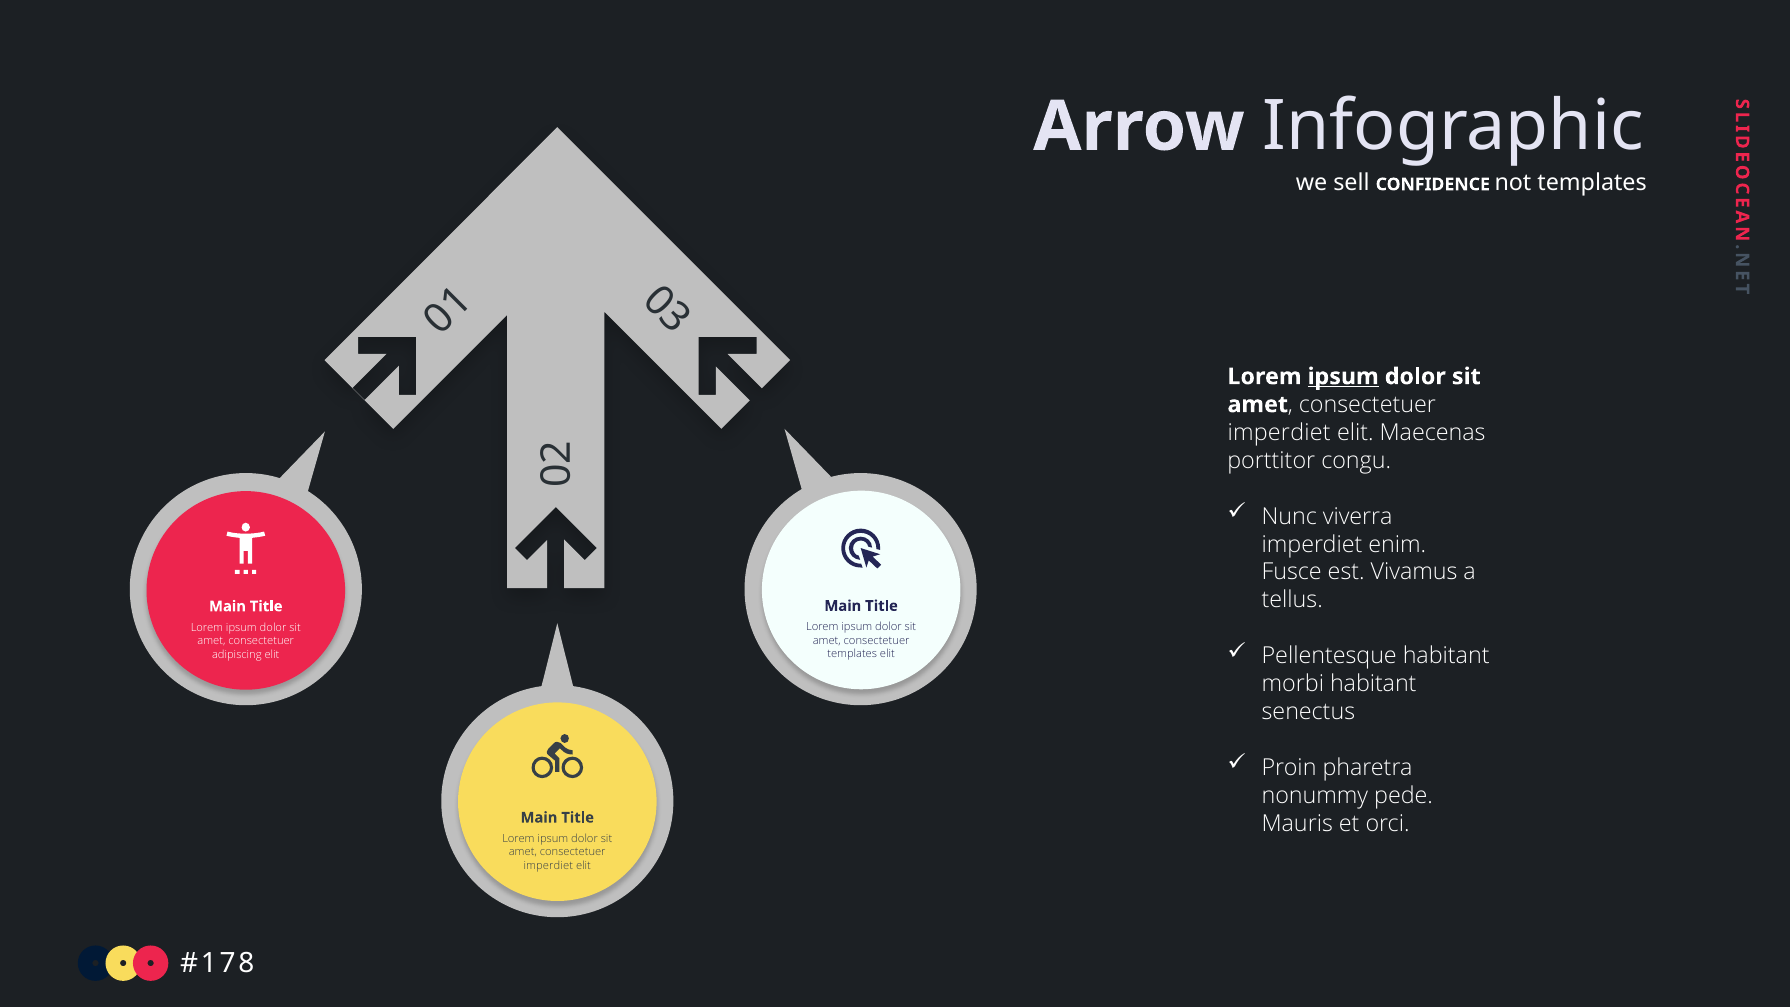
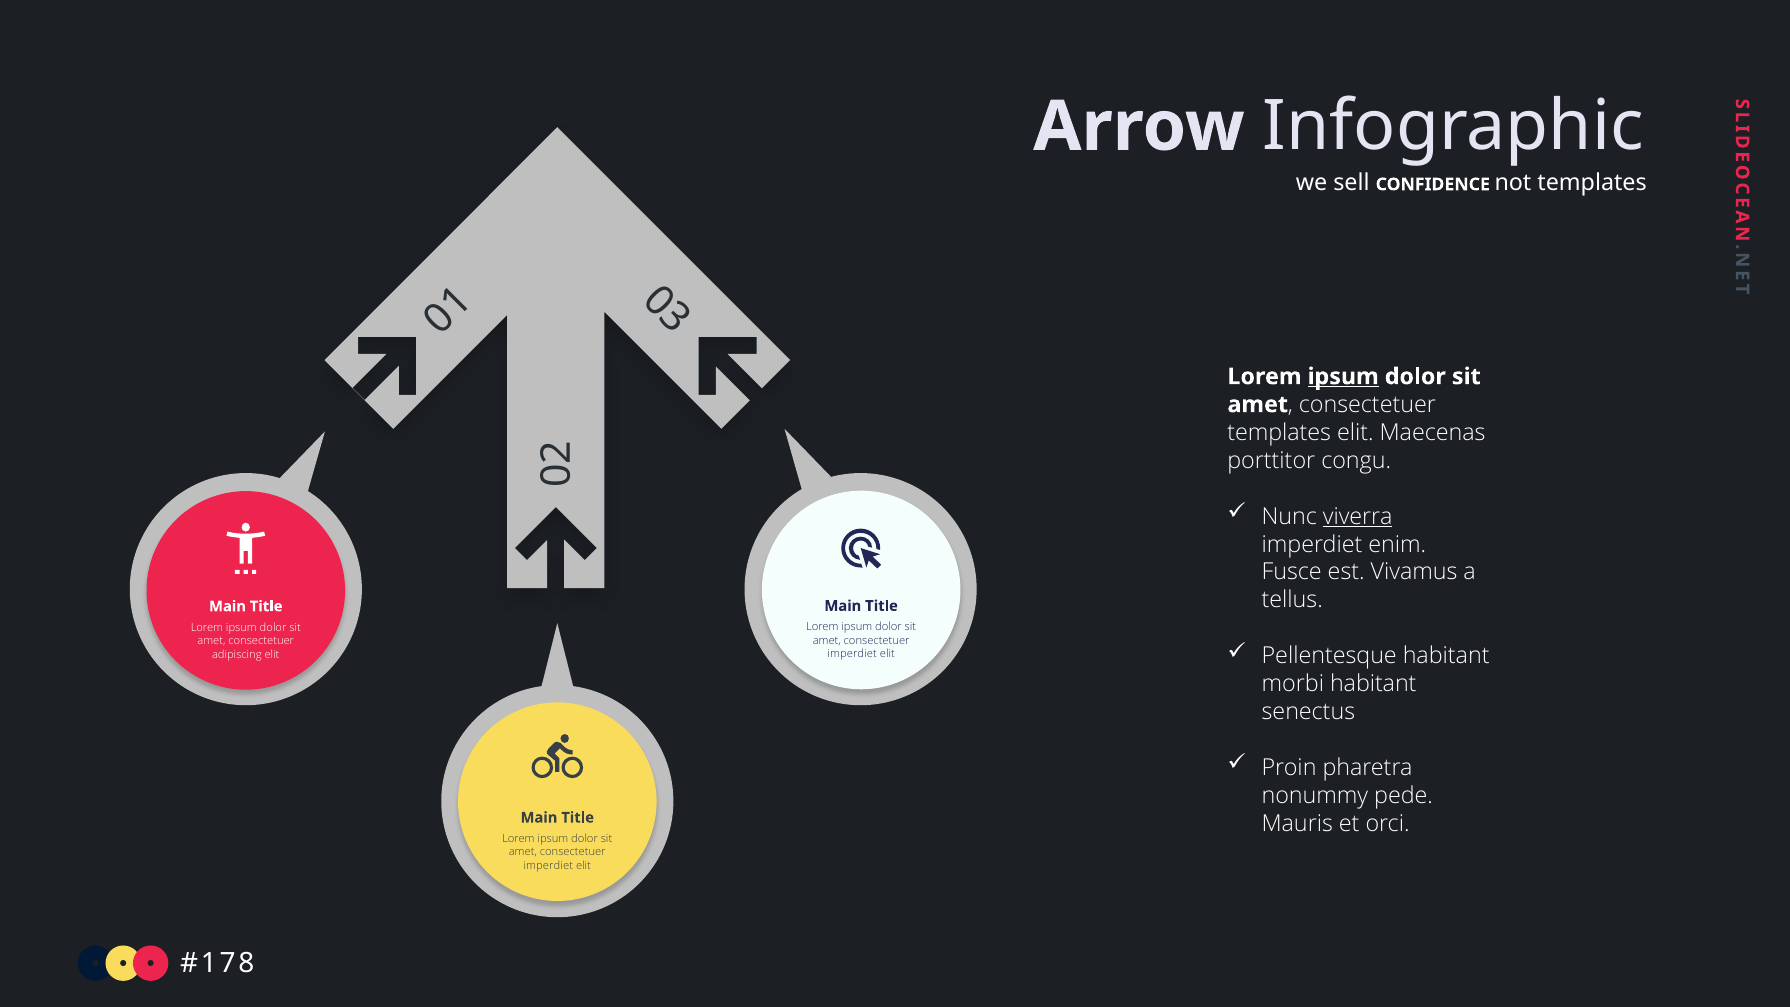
imperdiet at (1279, 432): imperdiet -> templates
viverra underline: none -> present
templates at (852, 654): templates -> imperdiet
